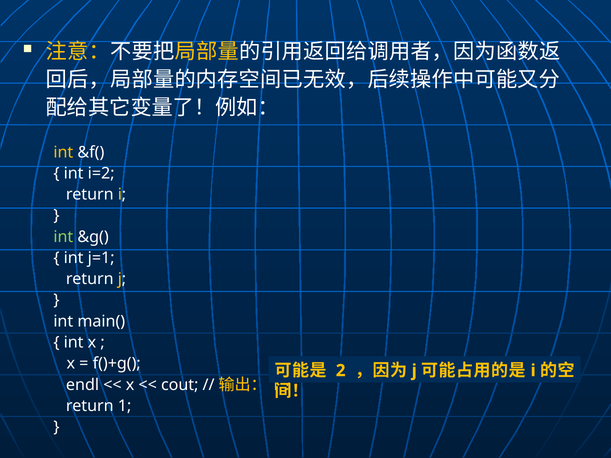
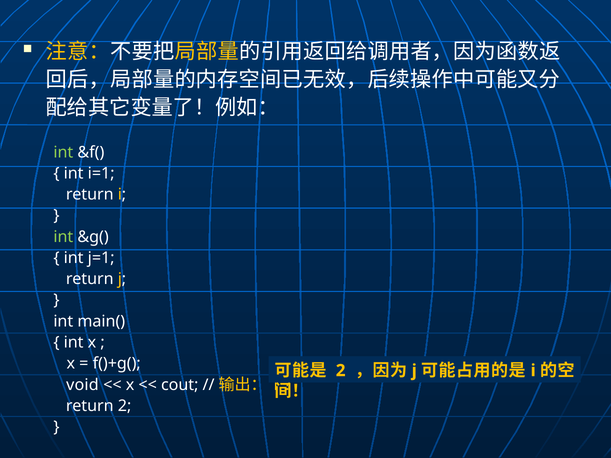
int at (63, 152) colour: yellow -> light green
i=2: i=2 -> i=1
endl: endl -> void
return 1: 1 -> 2
